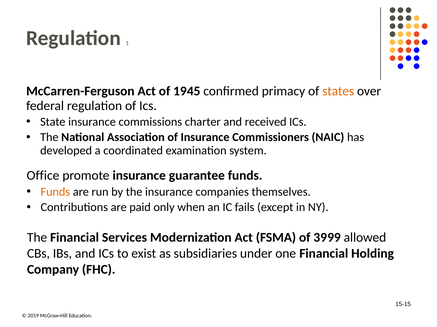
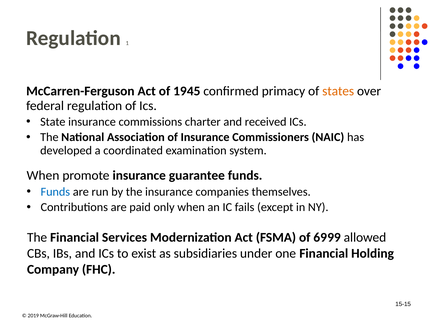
Office at (43, 176): Office -> When
Funds at (55, 192) colour: orange -> blue
39: 39 -> 69
